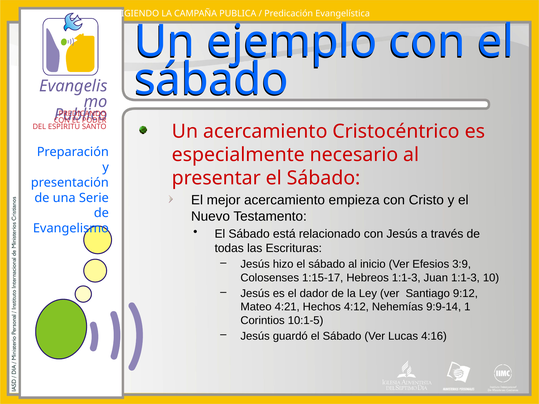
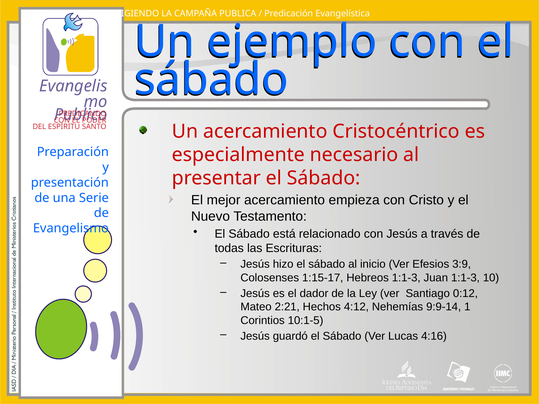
9:12: 9:12 -> 0:12
4:21: 4:21 -> 2:21
